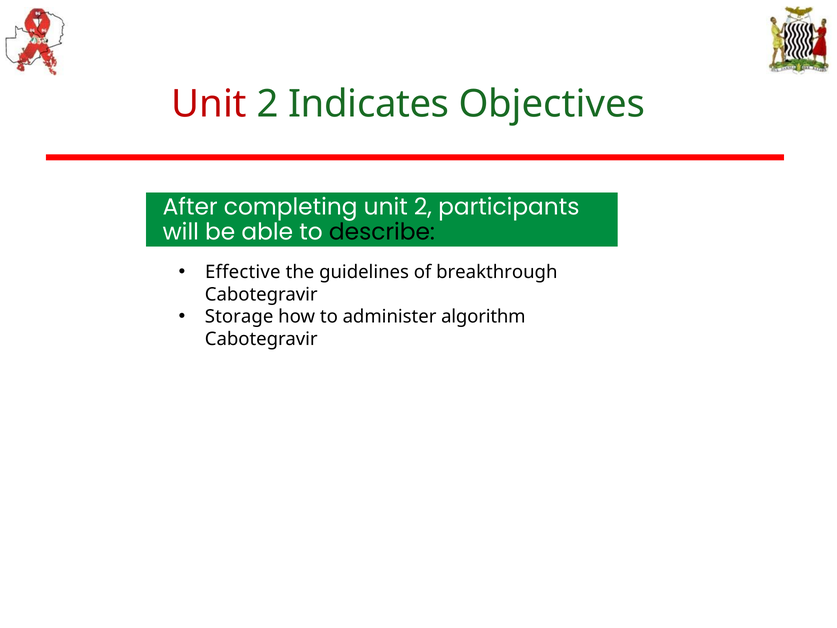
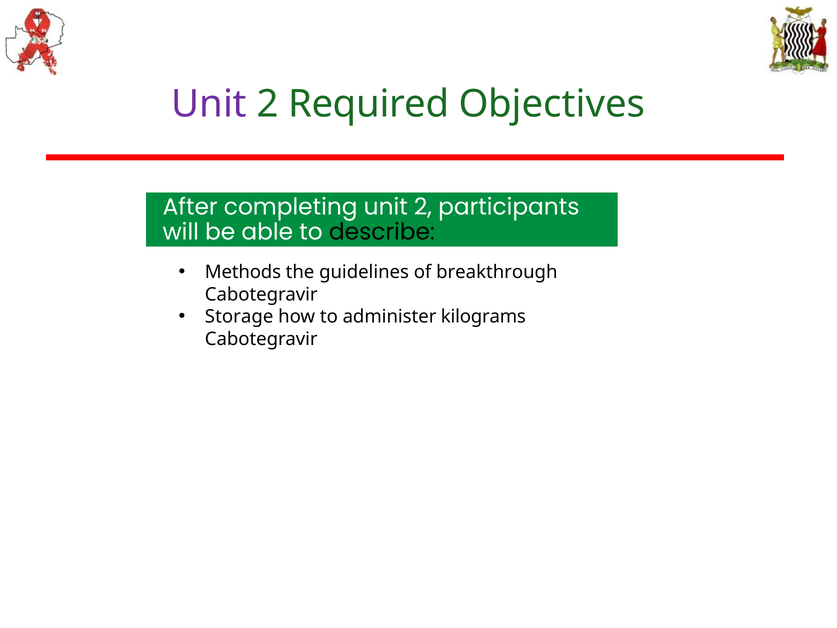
Unit at (209, 104) colour: red -> purple
Indicates: Indicates -> Required
Effective: Effective -> Methods
algorithm: algorithm -> kilograms
